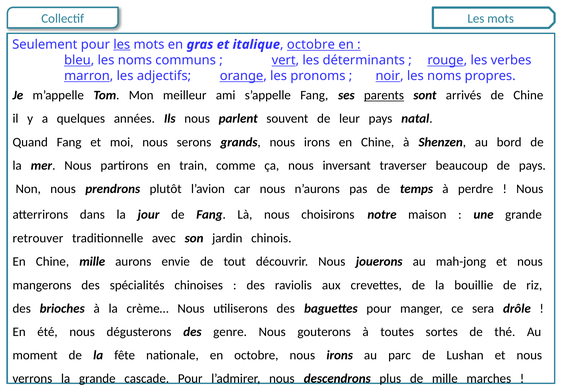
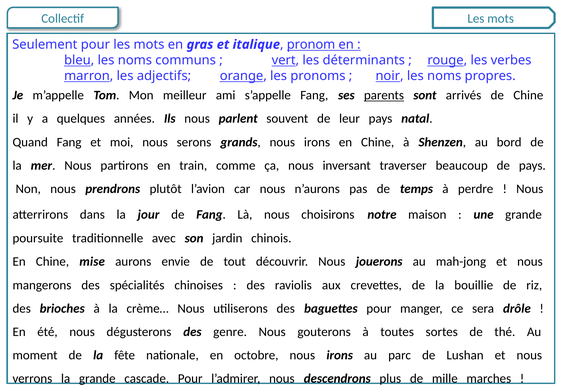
les at (122, 44) underline: present -> none
octobre at (311, 44): octobre -> pronom
retrouver: retrouver -> poursuite
Chine mille: mille -> mise
